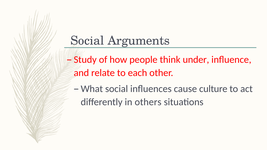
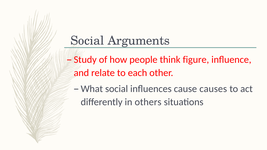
under: under -> figure
culture: culture -> causes
